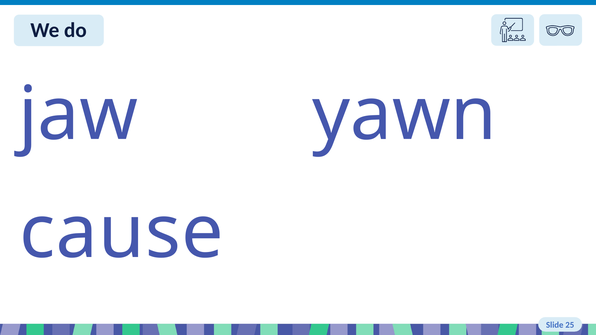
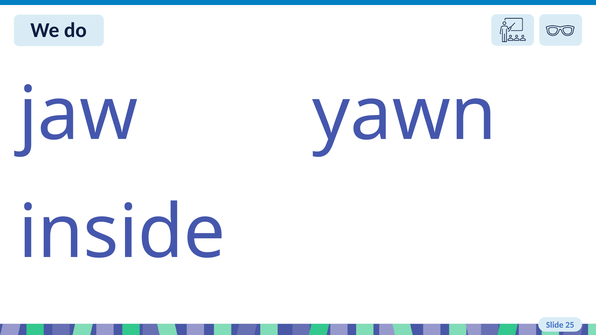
cause: cause -> inside
